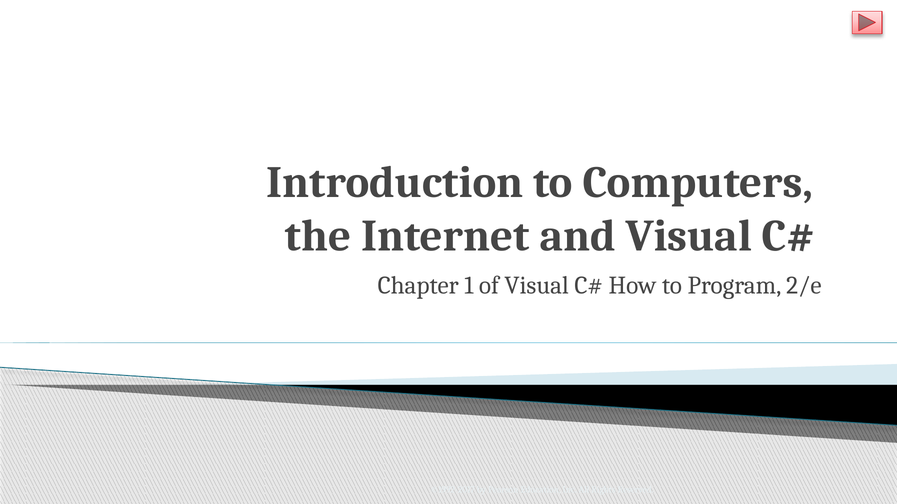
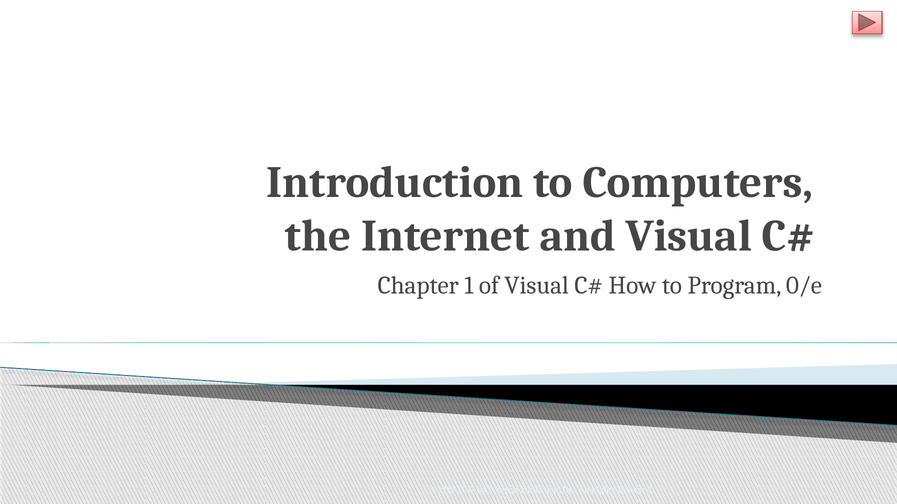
2/e: 2/e -> 0/e
